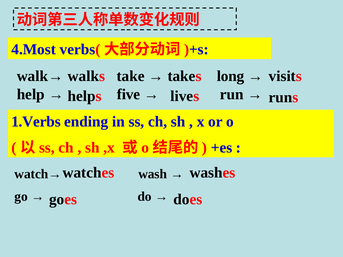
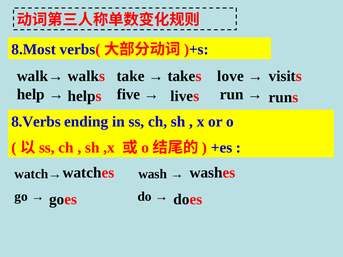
4.Most: 4.Most -> 8.Most
long: long -> love
1.Verbs: 1.Verbs -> 8.Verbs
